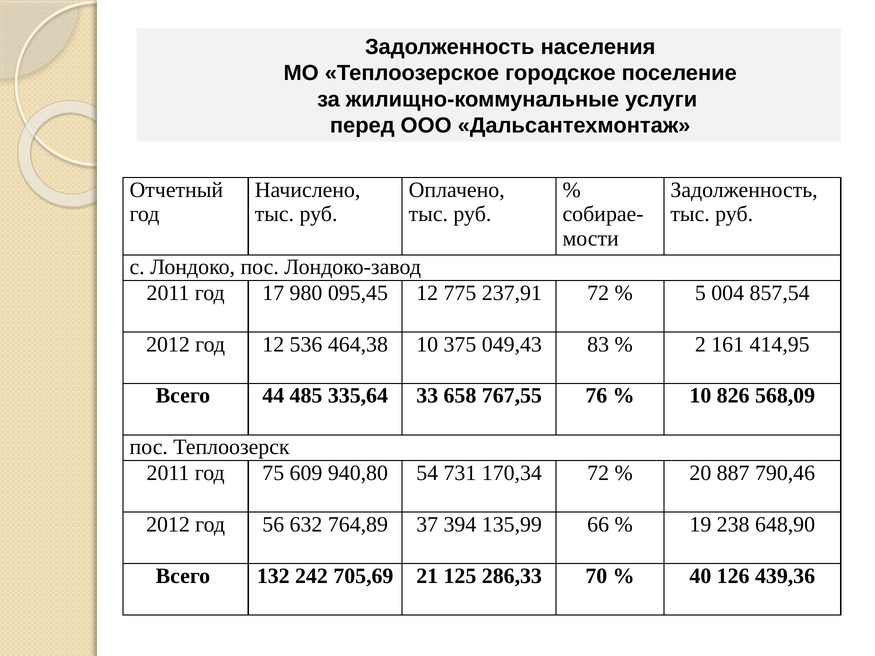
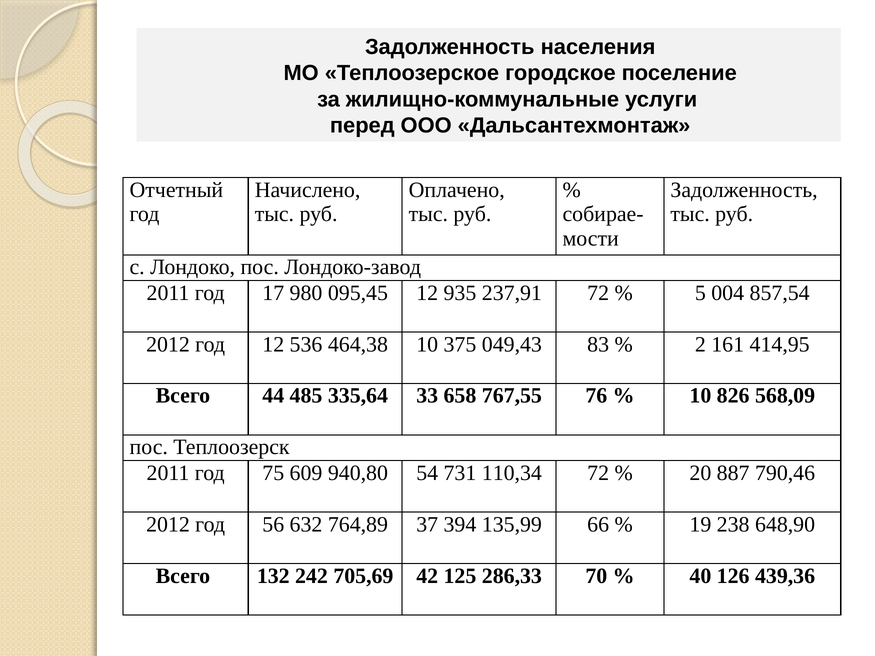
775: 775 -> 935
170,34: 170,34 -> 110,34
21: 21 -> 42
